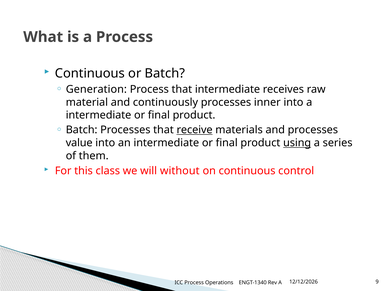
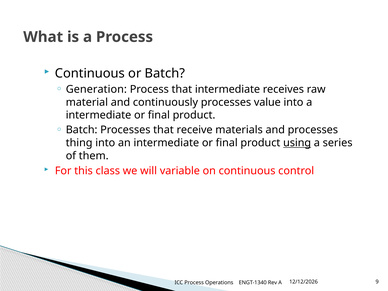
inner: inner -> value
receive underline: present -> none
value: value -> thing
without: without -> variable
